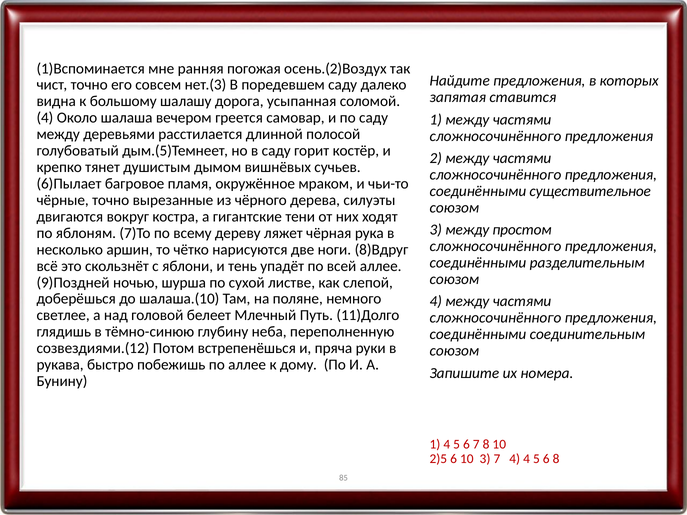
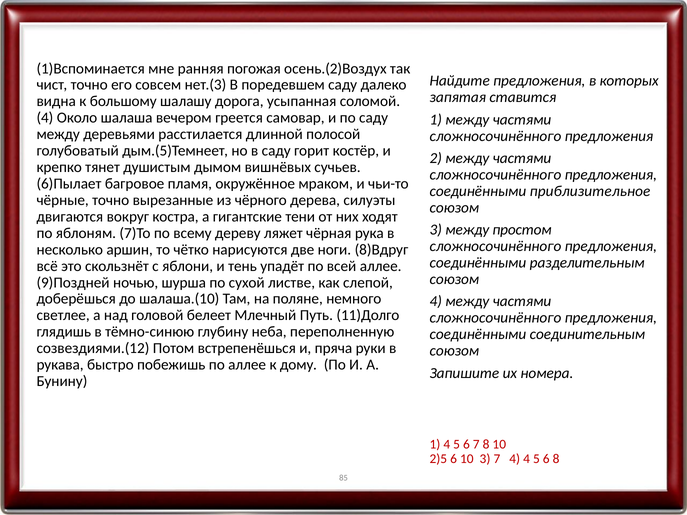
существительное: существительное -> приблизительное
